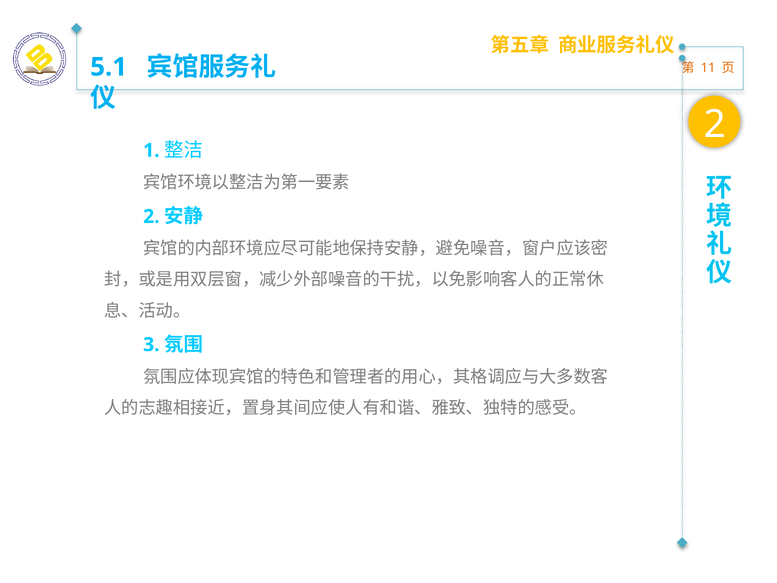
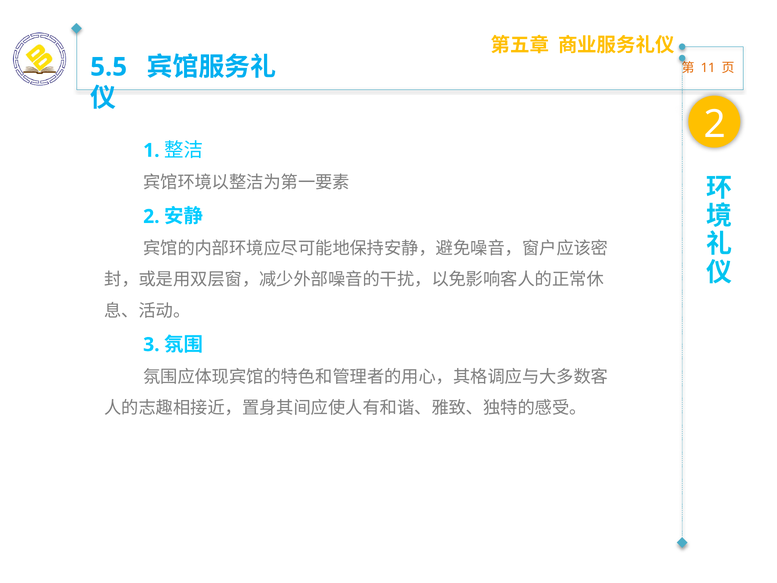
5.1: 5.1 -> 5.5
